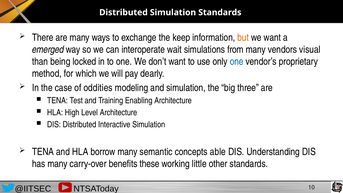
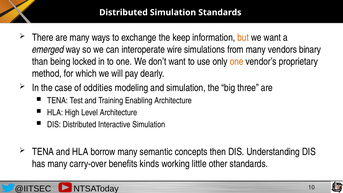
wait: wait -> wire
visual: visual -> binary
one at (237, 62) colour: blue -> orange
able: able -> then
these: these -> kinds
